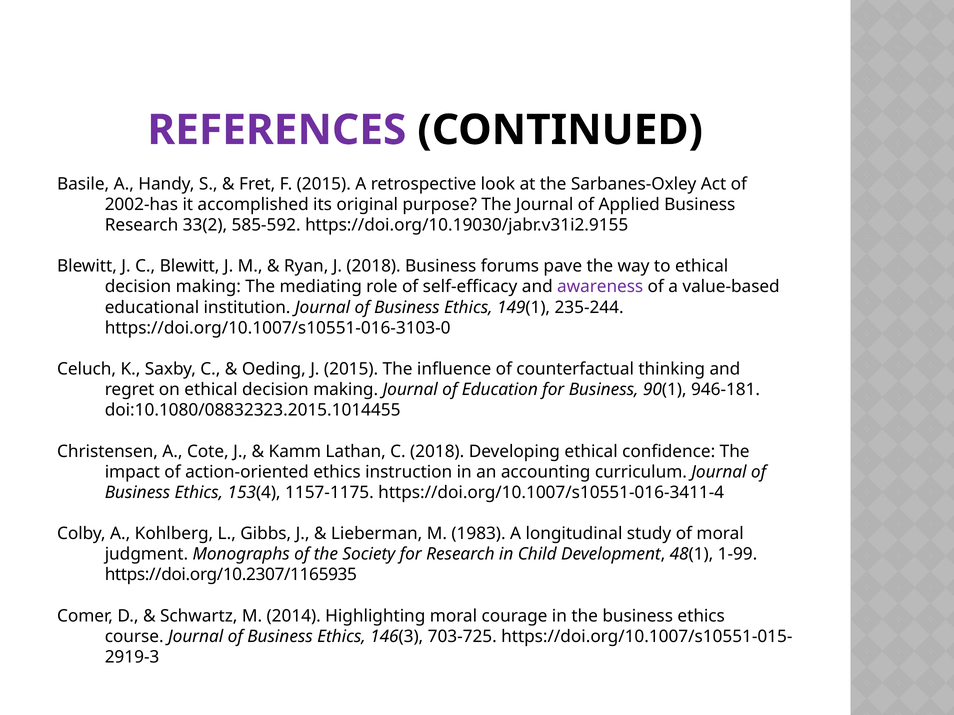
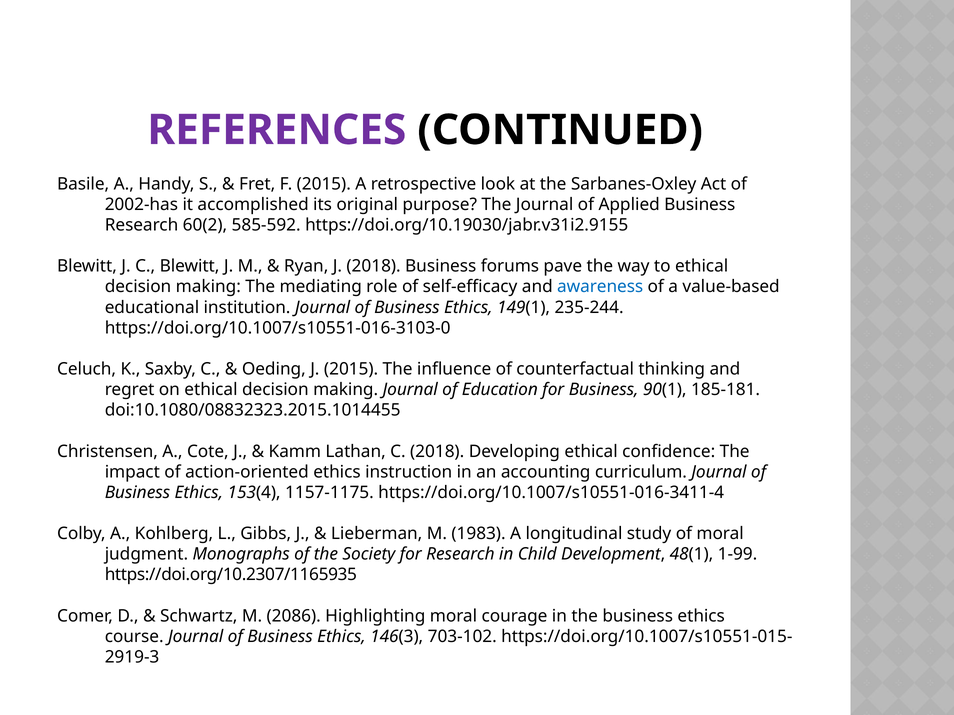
33(2: 33(2 -> 60(2
awareness colour: purple -> blue
946-181: 946-181 -> 185-181
2014: 2014 -> 2086
703-725: 703-725 -> 703-102
